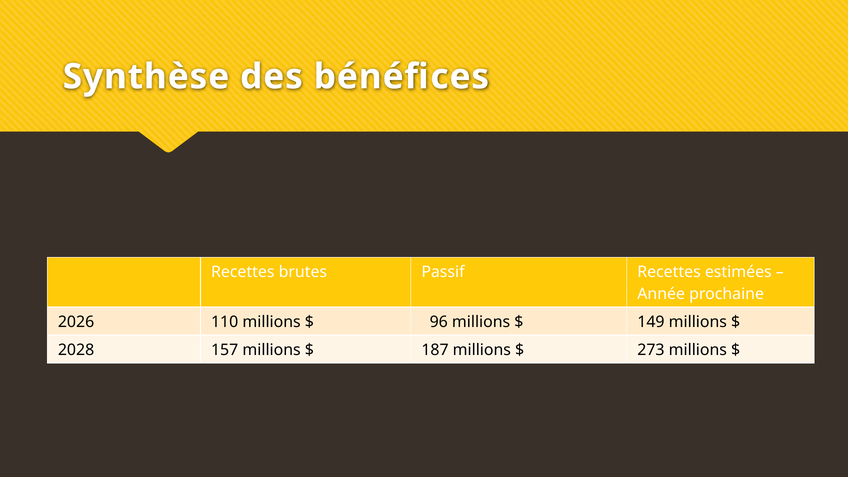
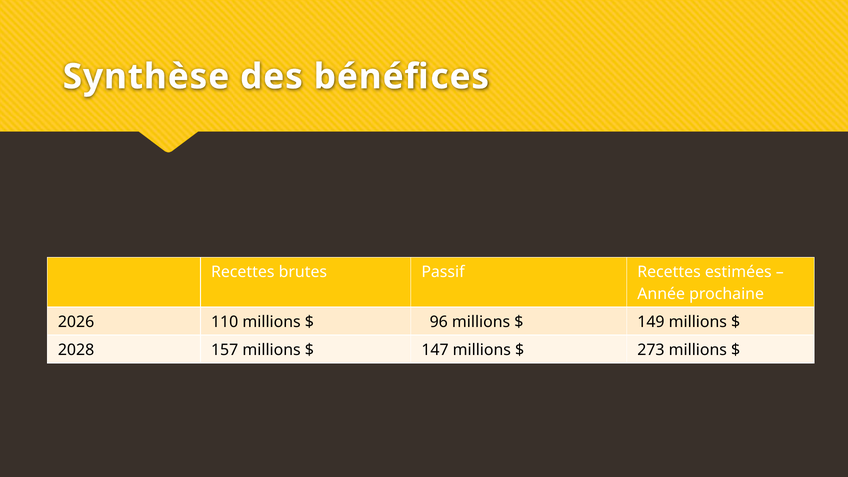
187: 187 -> 147
